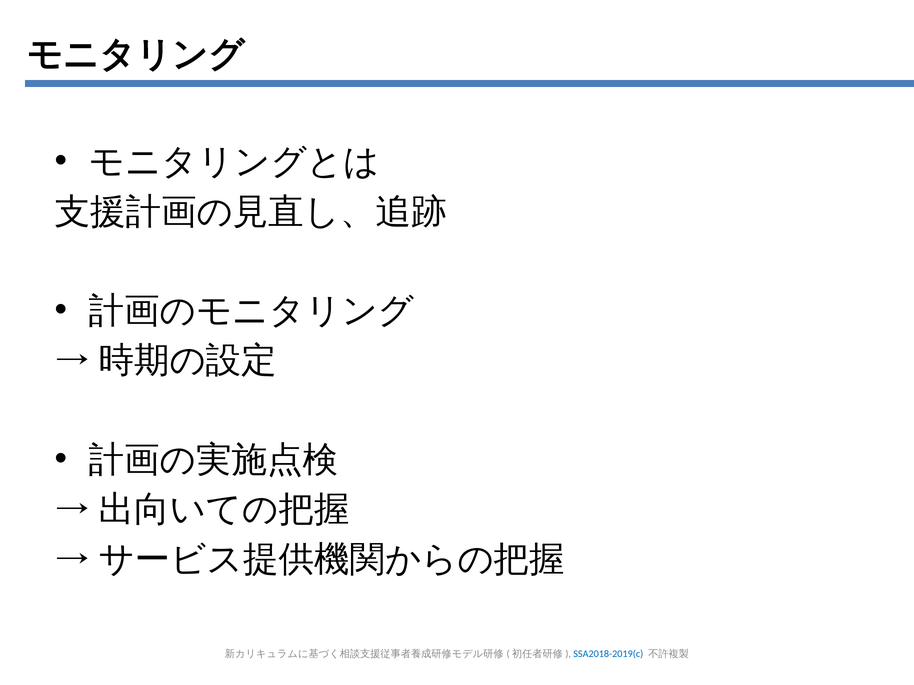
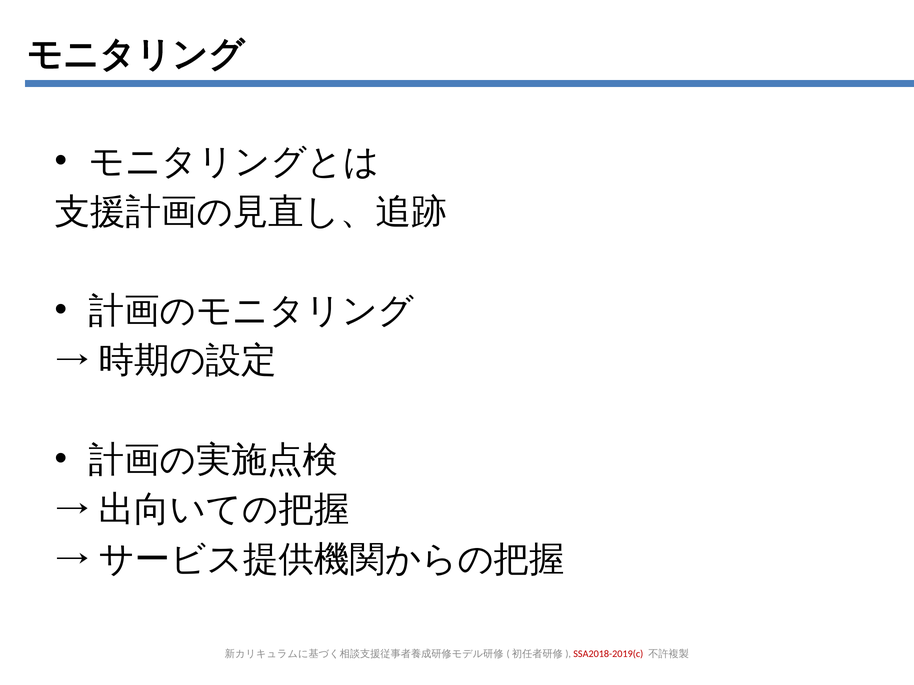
SSA2018-2019(c colour: blue -> red
